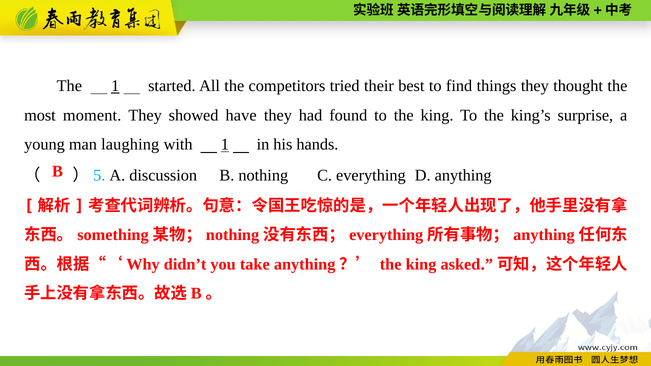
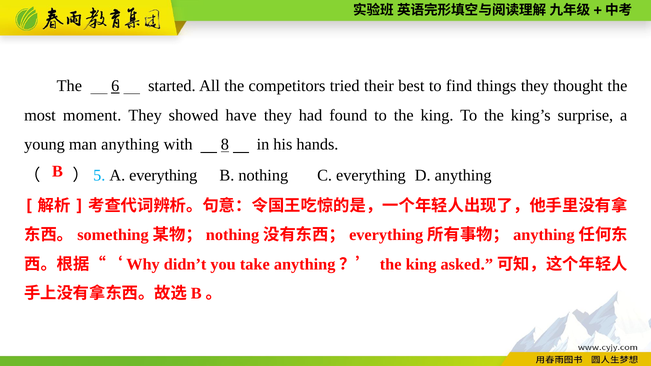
The 1: 1 -> 6
man laughing: laughing -> anything
with 1: 1 -> 8
A discussion: discussion -> everything
